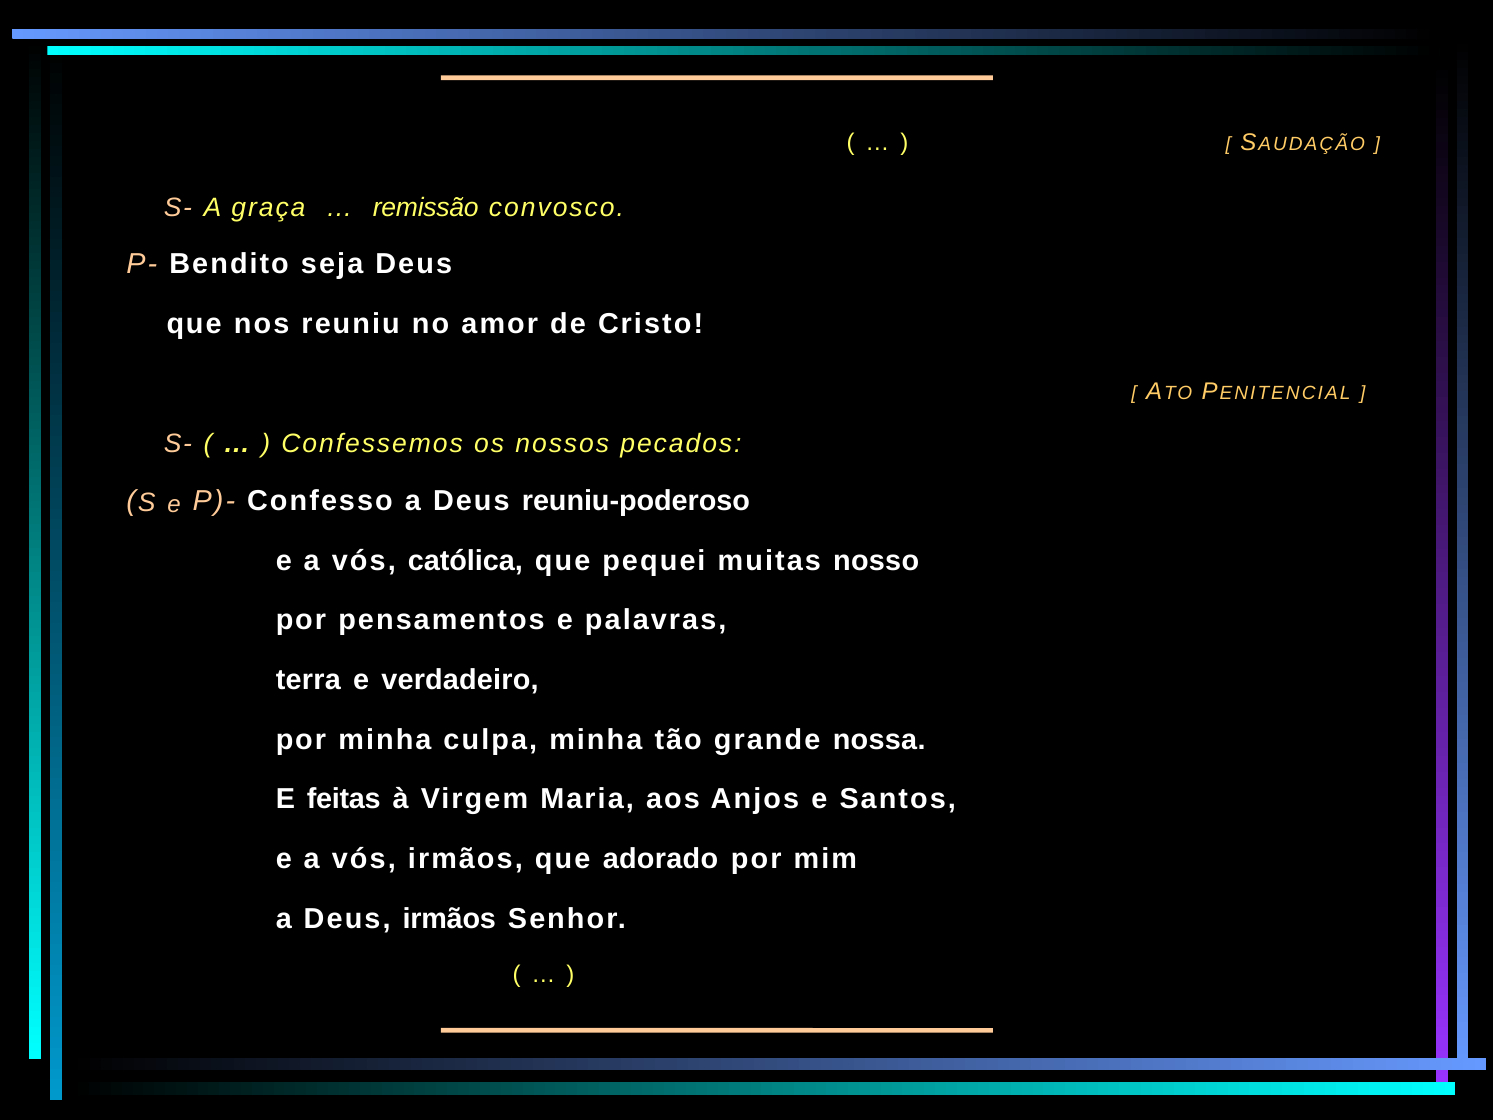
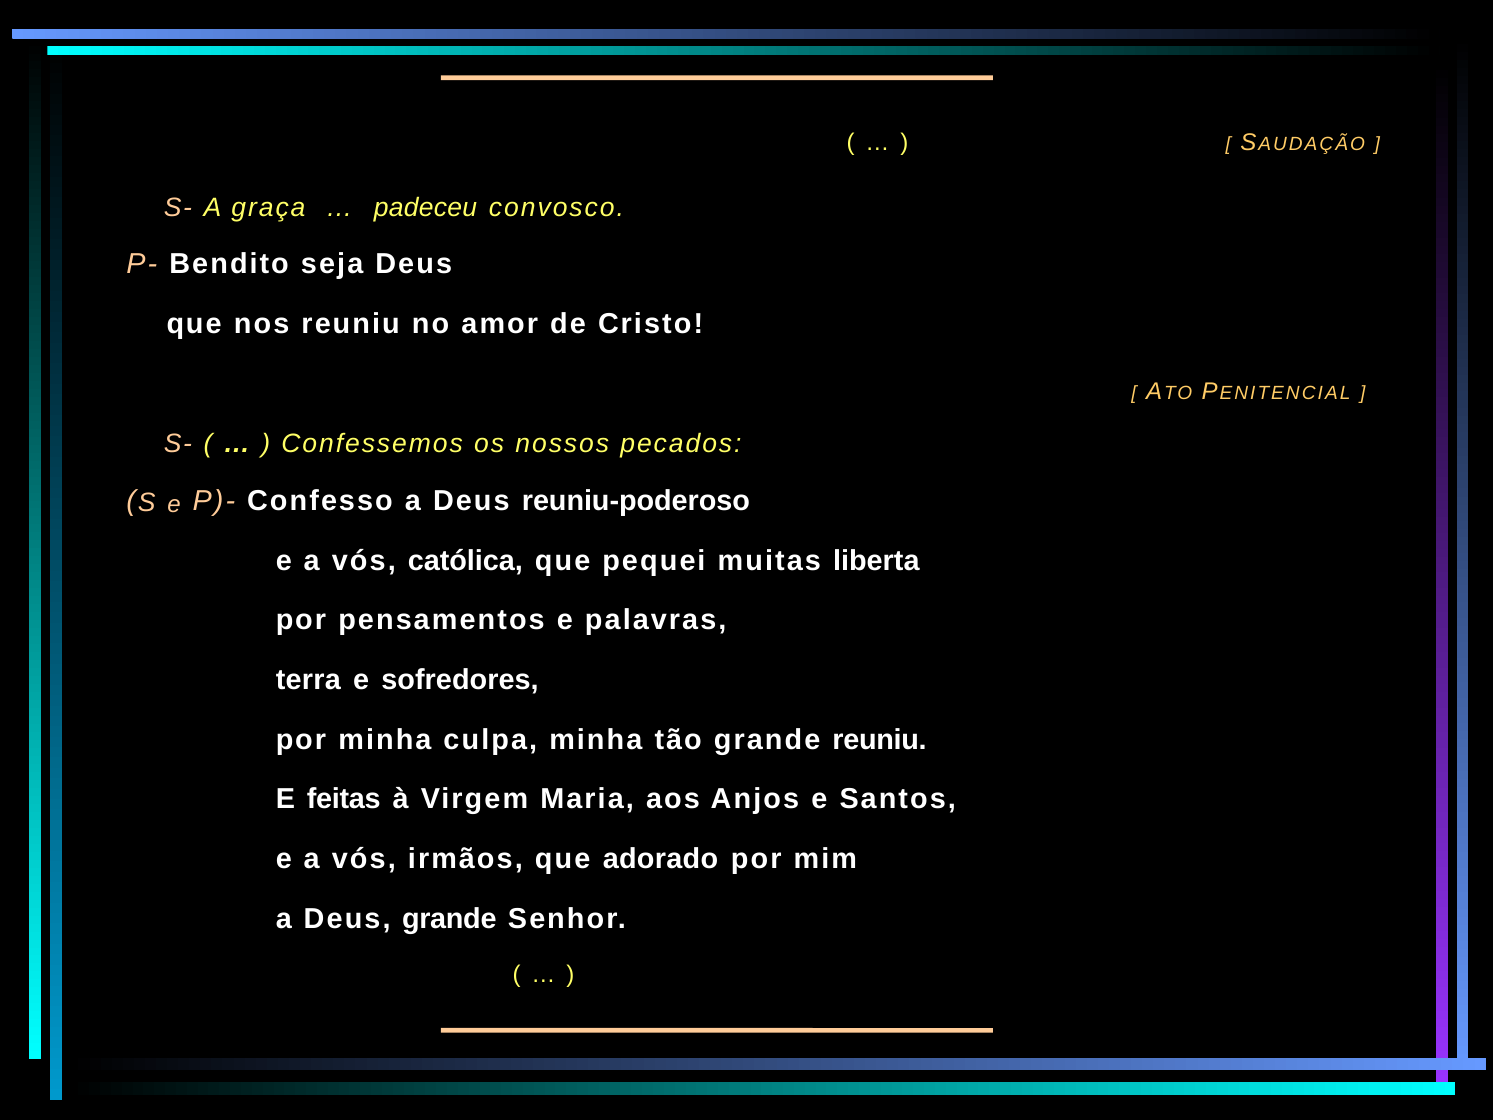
remissão: remissão -> padeceu
nosso: nosso -> liberta
verdadeiro: verdadeiro -> sofredores
grande nossa: nossa -> reuniu
Deus irmãos: irmãos -> grande
